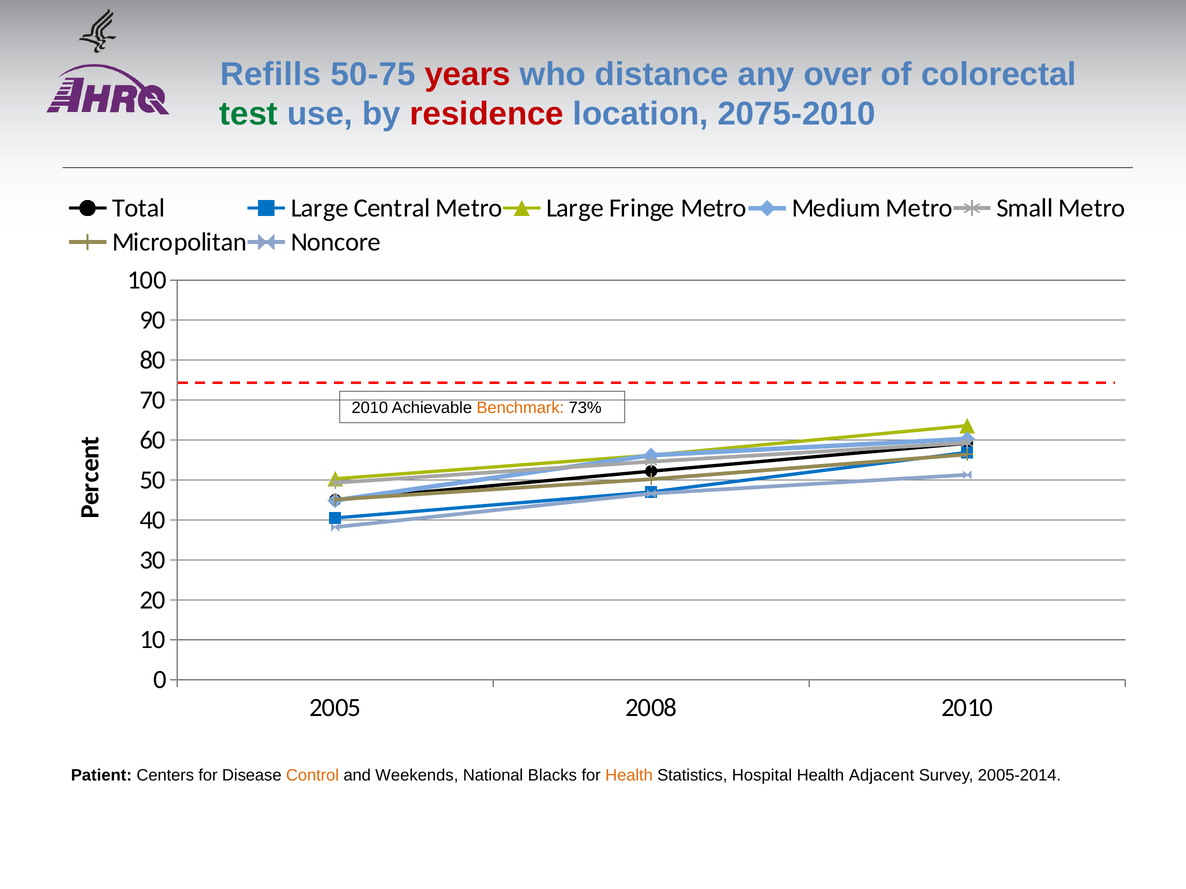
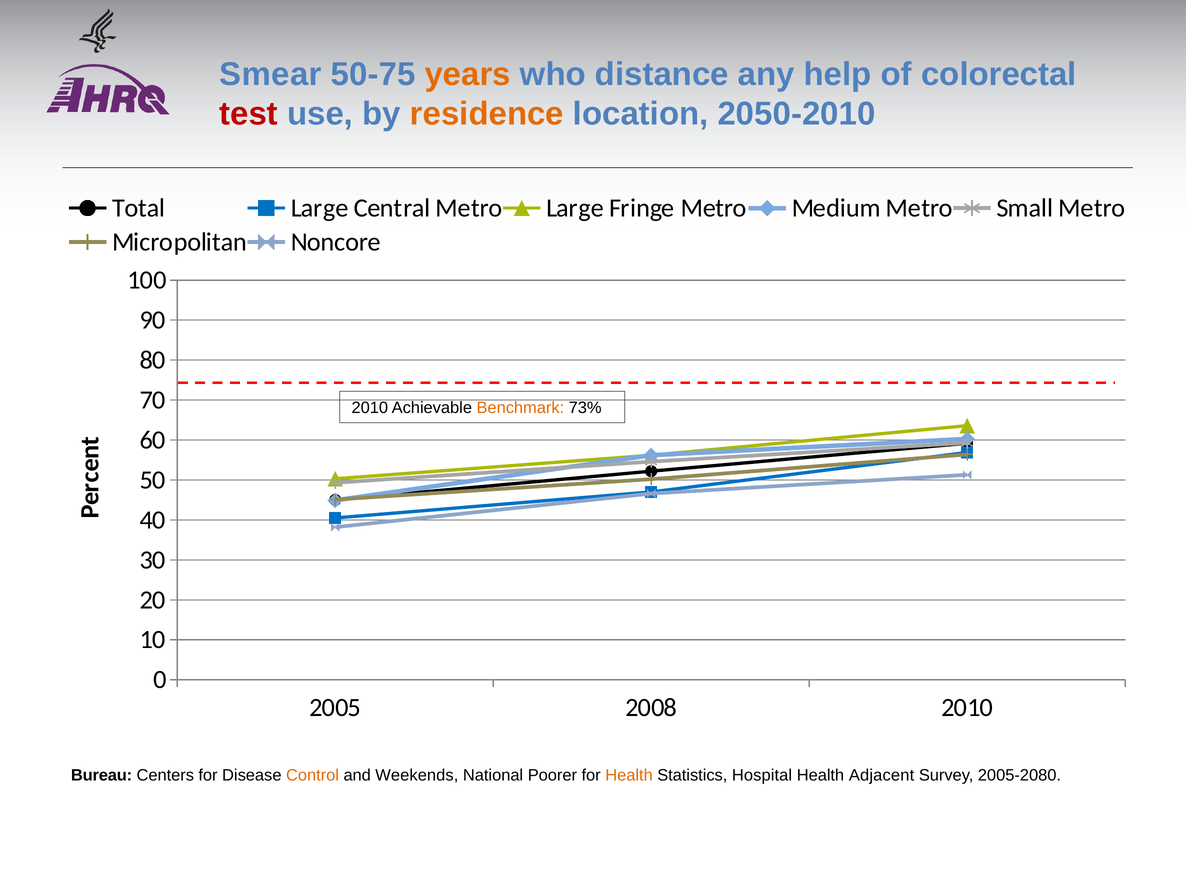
Refills: Refills -> Smear
years colour: red -> orange
over: over -> help
test colour: green -> red
residence colour: red -> orange
2075-2010: 2075-2010 -> 2050-2010
Patient: Patient -> Bureau
Blacks: Blacks -> Poorer
2005-2014: 2005-2014 -> 2005-2080
